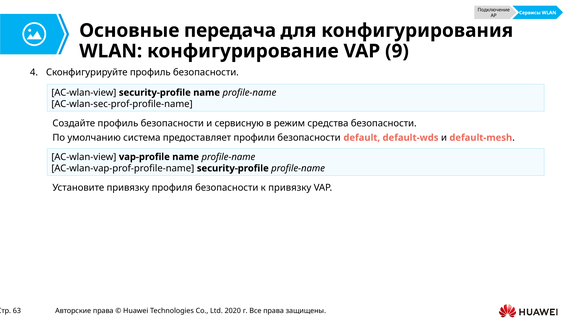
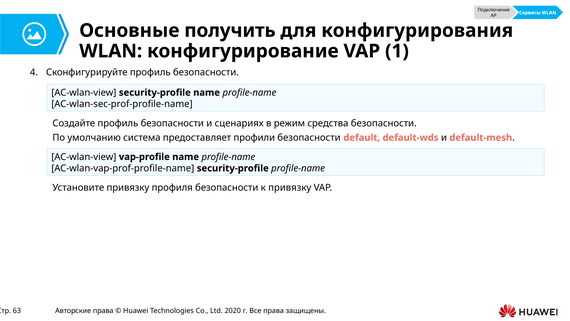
передача: передача -> получить
9: 9 -> 1
сервисную: сервисную -> сценариях
